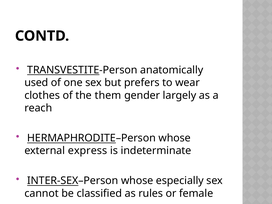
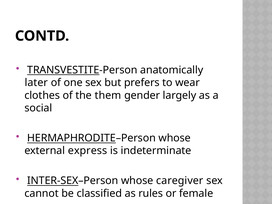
used: used -> later
reach: reach -> social
especially: especially -> caregiver
